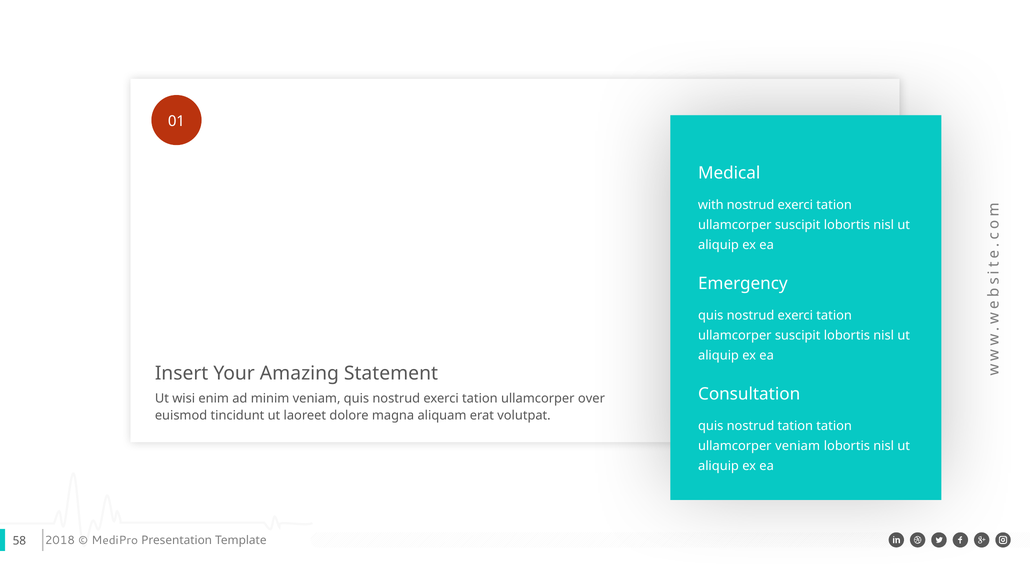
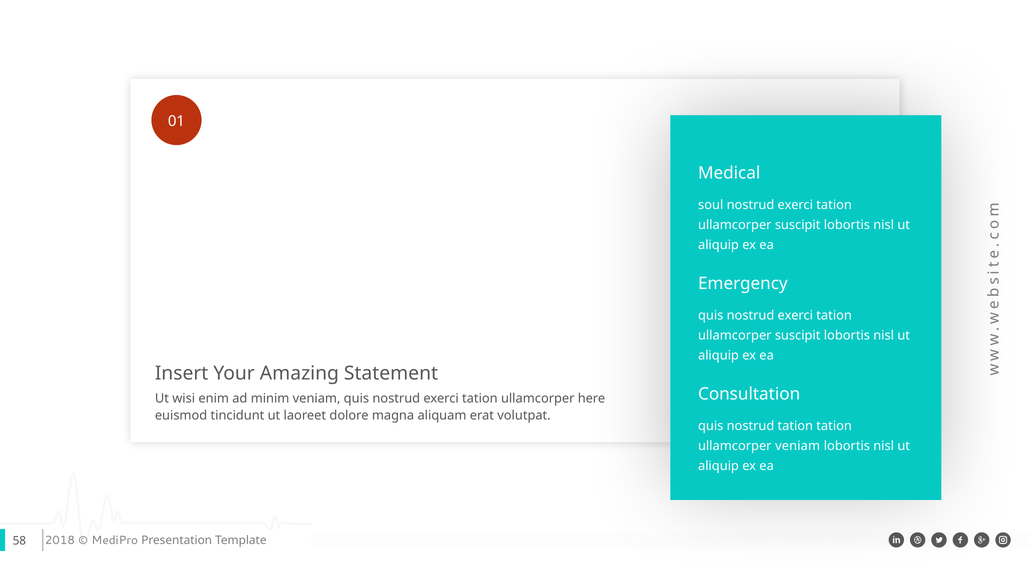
with: with -> soul
over: over -> here
